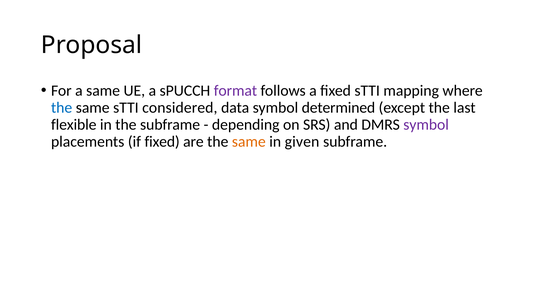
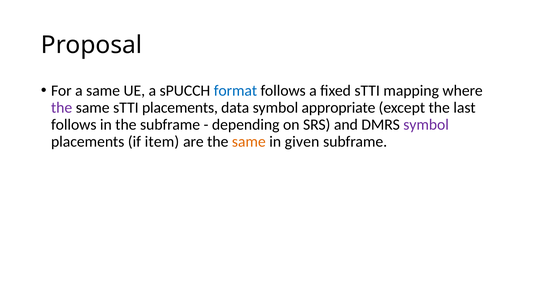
format colour: purple -> blue
the at (62, 108) colour: blue -> purple
sTTI considered: considered -> placements
determined: determined -> appropriate
flexible at (74, 125): flexible -> follows
if fixed: fixed -> item
